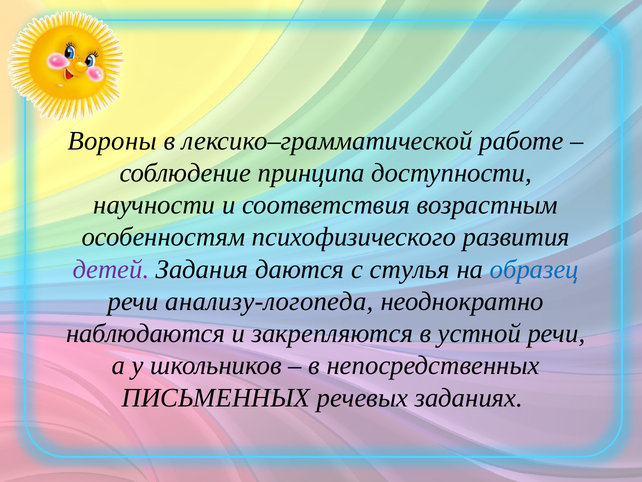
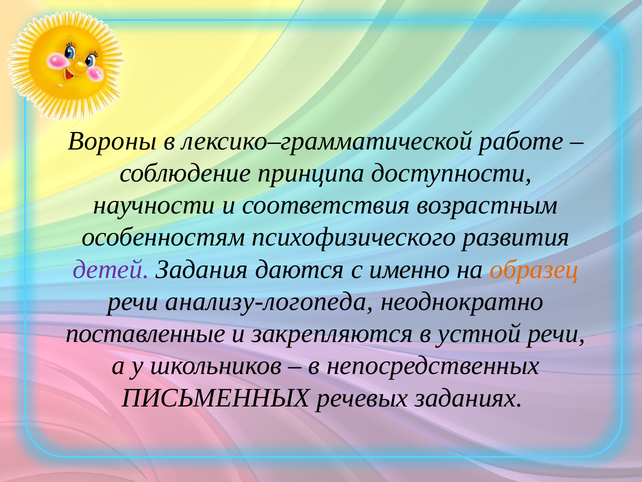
стулья: стулья -> именно
образец colour: blue -> orange
наблюдаются: наблюдаются -> поставленные
